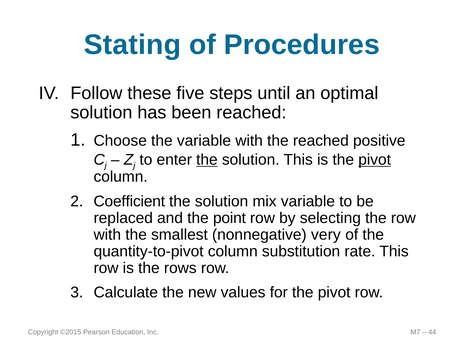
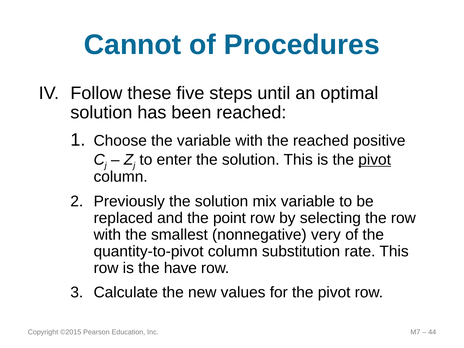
Stating: Stating -> Cannot
the at (207, 160) underline: present -> none
Coefficient: Coefficient -> Previously
rows: rows -> have
